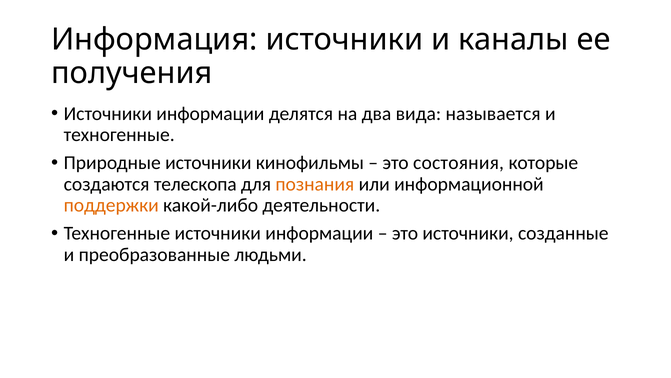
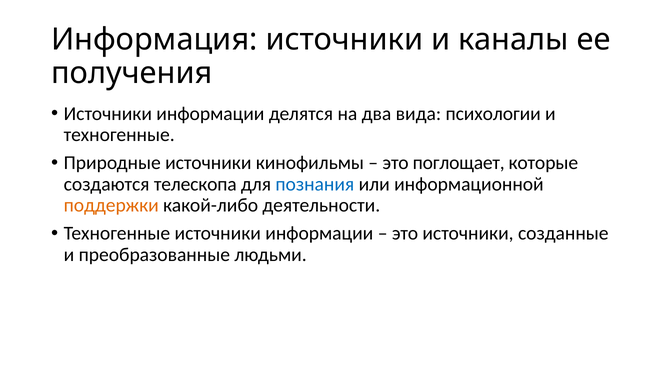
называется: называется -> психологии
состояния: состояния -> поглощает
познания colour: orange -> blue
